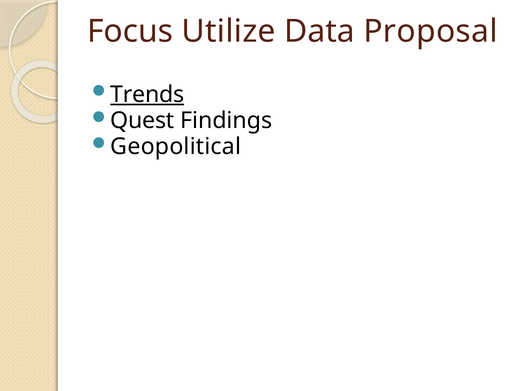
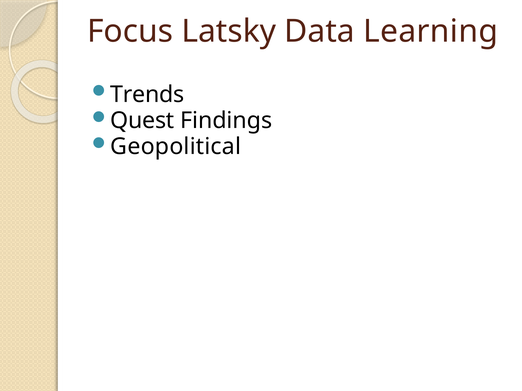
Utilize: Utilize -> Latsky
Proposal: Proposal -> Learning
Trends underline: present -> none
